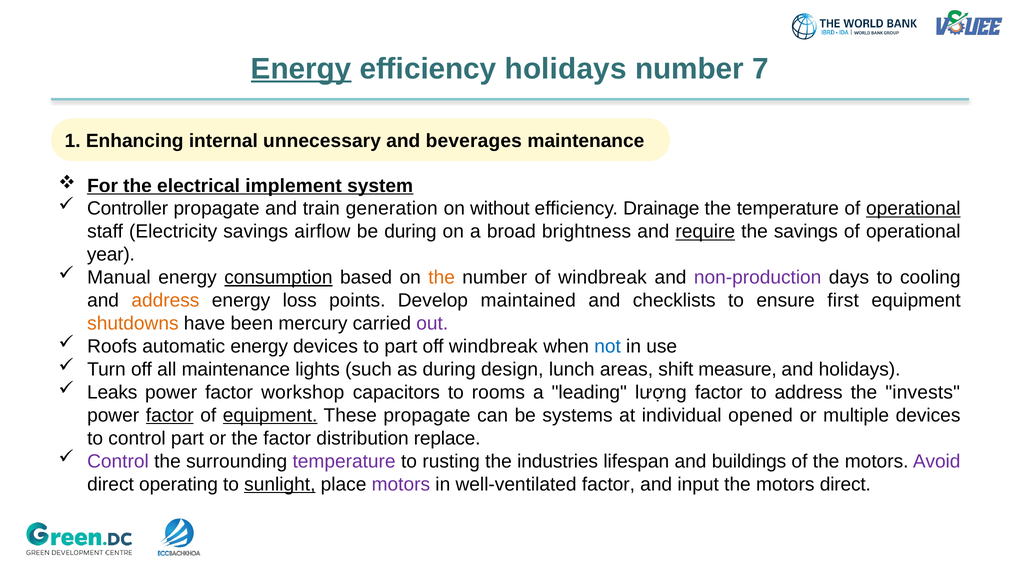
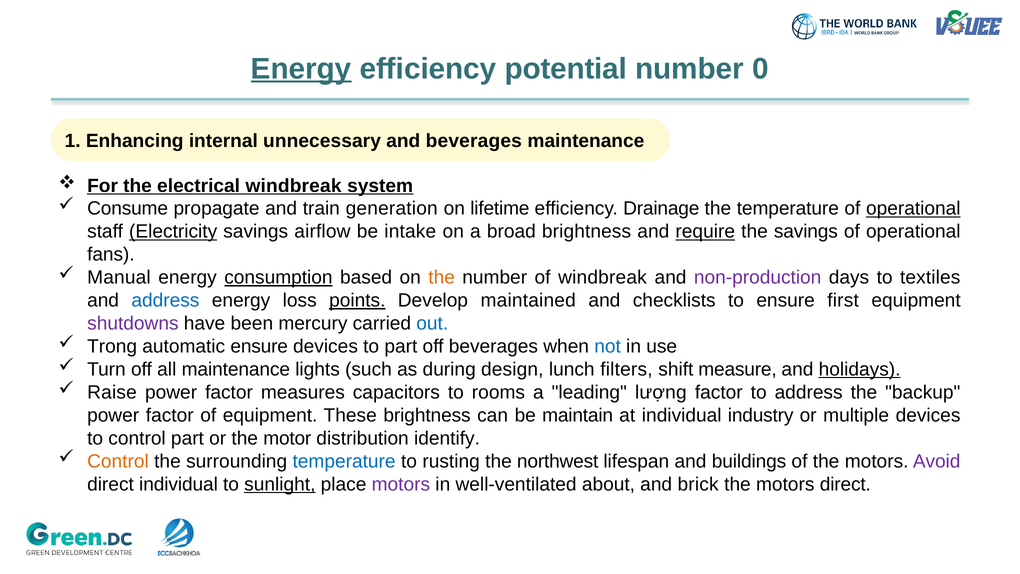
efficiency holidays: holidays -> potential
7: 7 -> 0
electrical implement: implement -> windbreak
Controller: Controller -> Consume
without: without -> lifetime
Electricity underline: none -> present
be during: during -> intake
year: year -> fans
cooling: cooling -> textiles
address at (165, 300) colour: orange -> blue
points underline: none -> present
shutdowns colour: orange -> purple
out colour: purple -> blue
Roofs: Roofs -> Trong
automatic energy: energy -> ensure
off windbreak: windbreak -> beverages
areas: areas -> filters
holidays at (860, 369) underline: none -> present
Leaks: Leaks -> Raise
workshop: workshop -> measures
invests: invests -> backup
factor at (170, 415) underline: present -> none
equipment at (270, 415) underline: present -> none
These propagate: propagate -> brightness
systems: systems -> maintain
opened: opened -> industry
the factor: factor -> motor
replace: replace -> identify
Control at (118, 461) colour: purple -> orange
temperature at (344, 461) colour: purple -> blue
industries: industries -> northwest
direct operating: operating -> individual
well-ventilated factor: factor -> about
input: input -> brick
